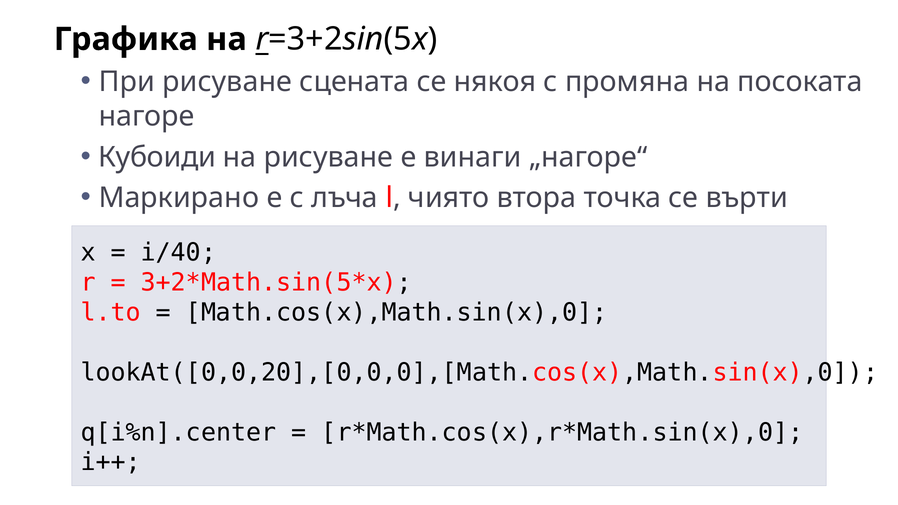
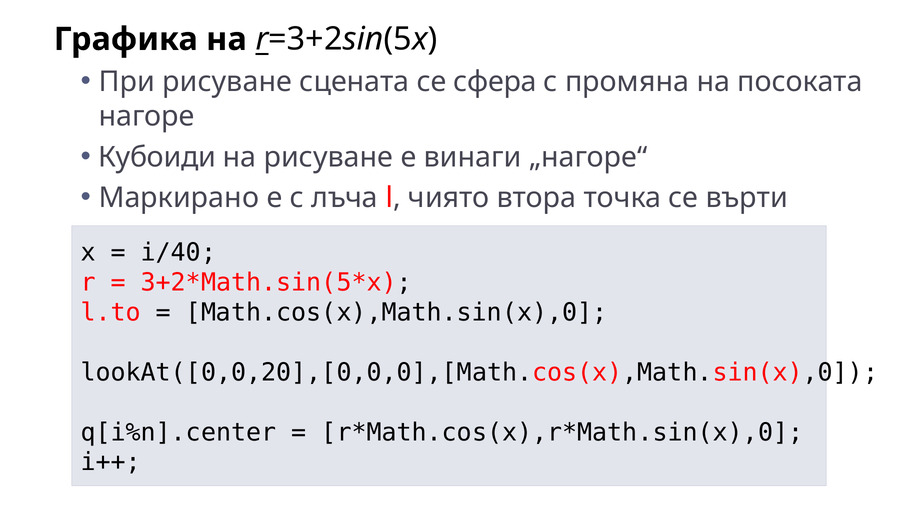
някоя: някоя -> сфера
